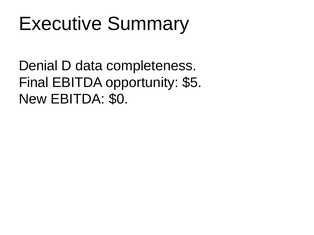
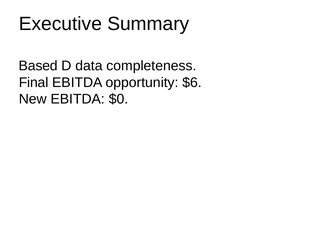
Denial: Denial -> Based
$5: $5 -> $6
